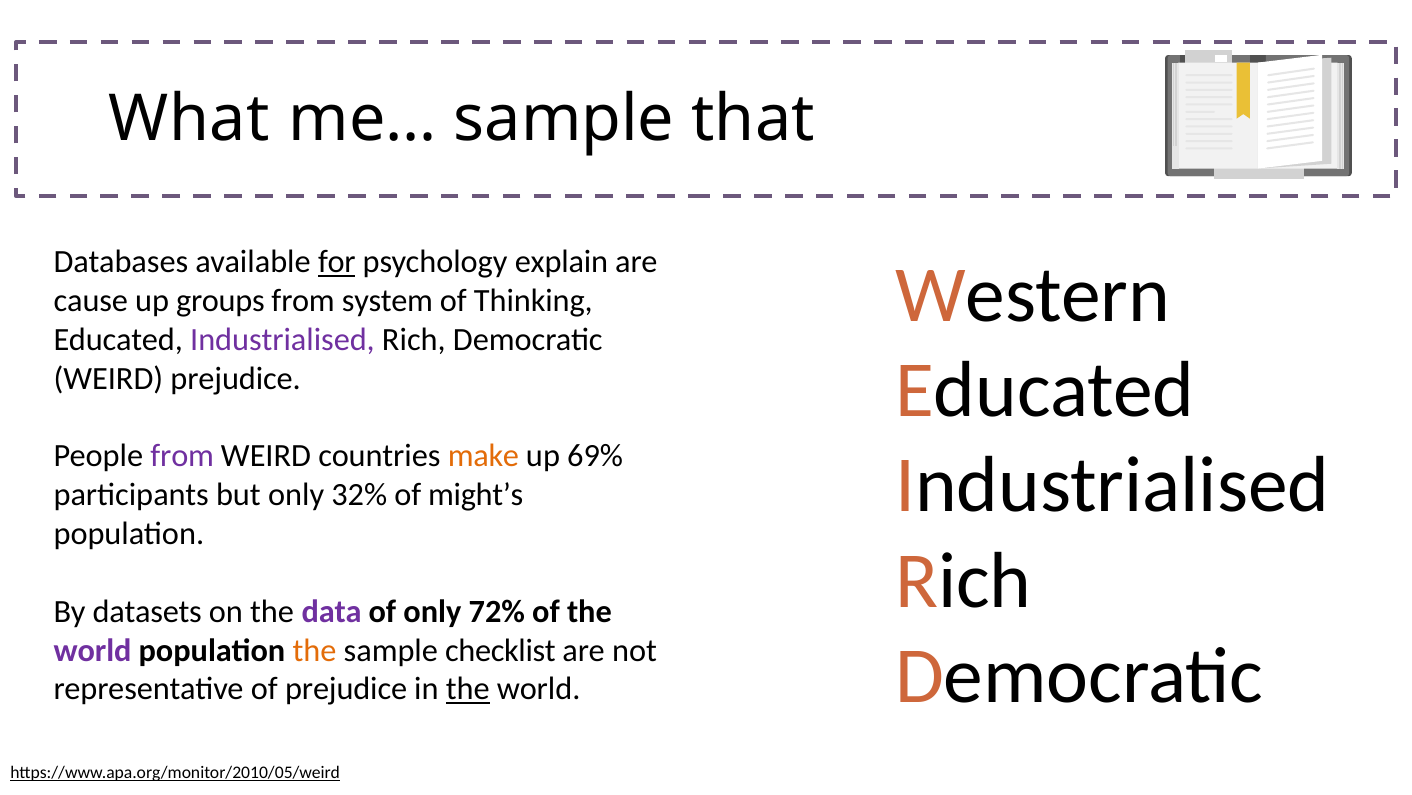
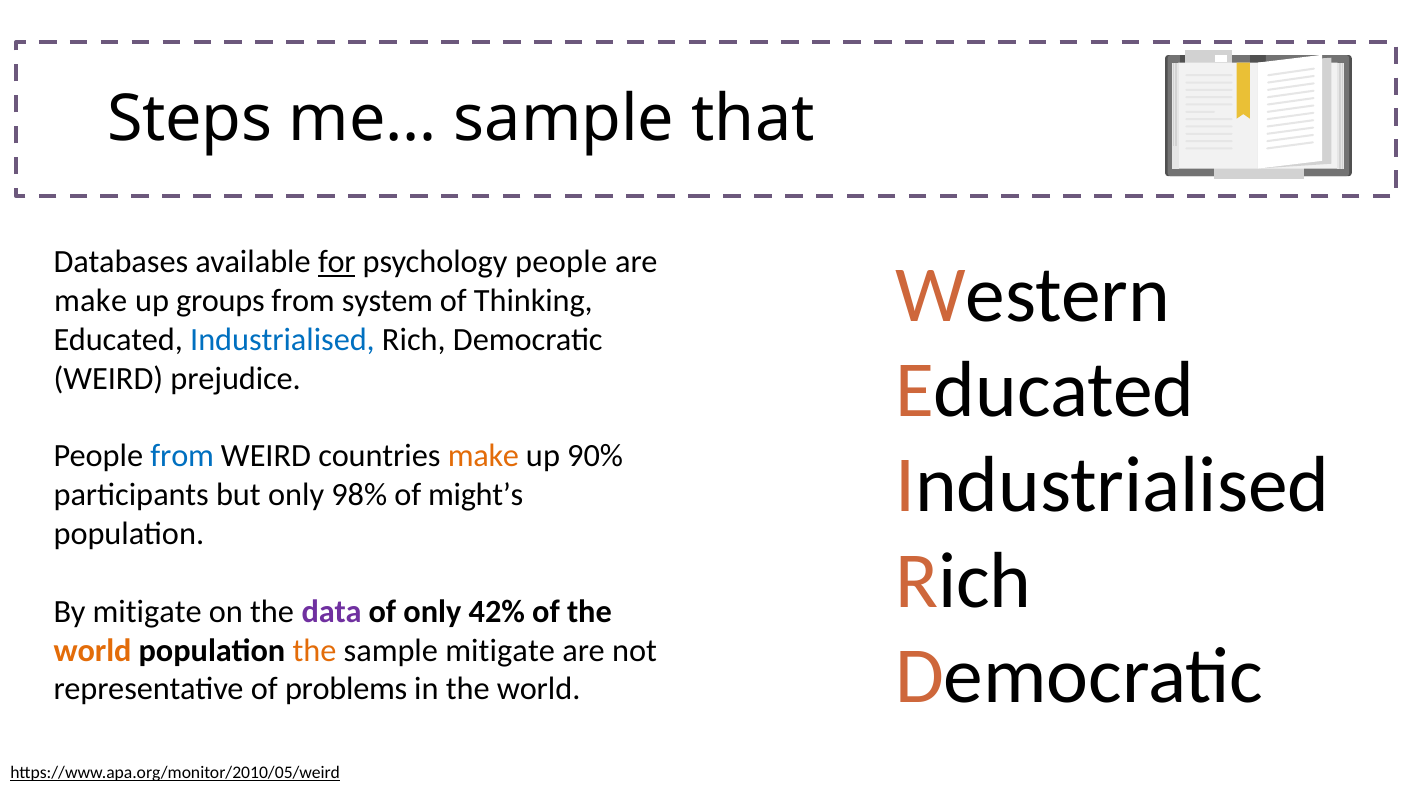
What: What -> Steps
psychology explain: explain -> people
cause at (91, 300): cause -> make
Industrialised at (282, 339) colour: purple -> blue
from at (182, 456) colour: purple -> blue
69%: 69% -> 90%
32%: 32% -> 98%
By datasets: datasets -> mitigate
72%: 72% -> 42%
world at (93, 650) colour: purple -> orange
sample checklist: checklist -> mitigate
of prejudice: prejudice -> problems
the at (468, 689) underline: present -> none
